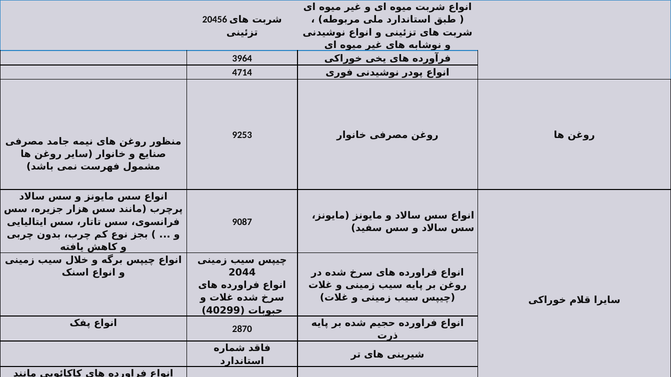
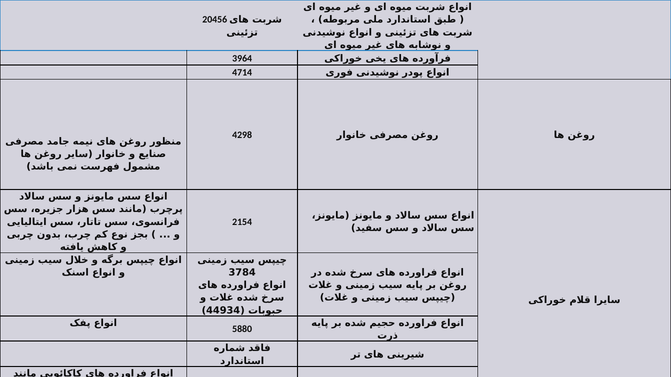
9253: 9253 -> 4298
9087: 9087 -> 2154
2044: 2044 -> 3784
40299: 40299 -> 44934
2870: 2870 -> 5880
